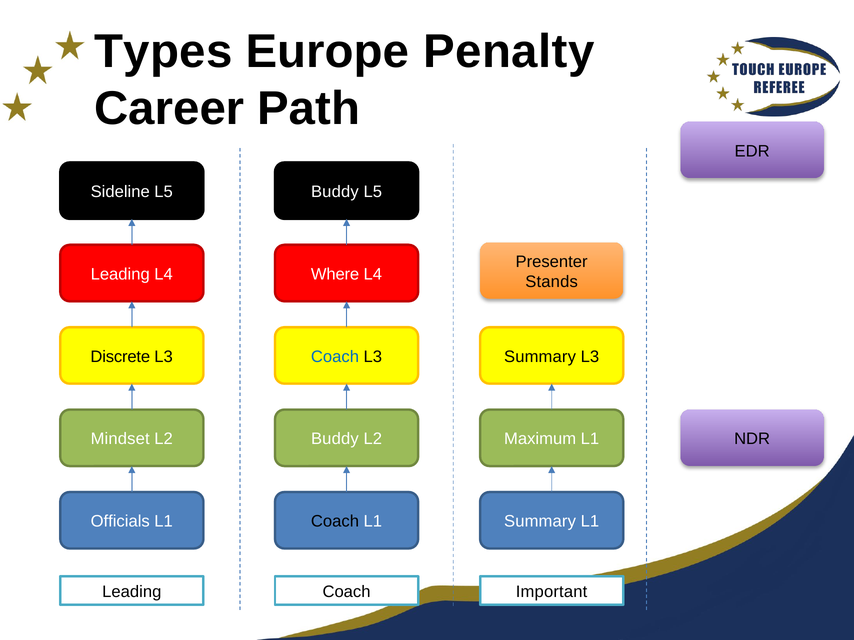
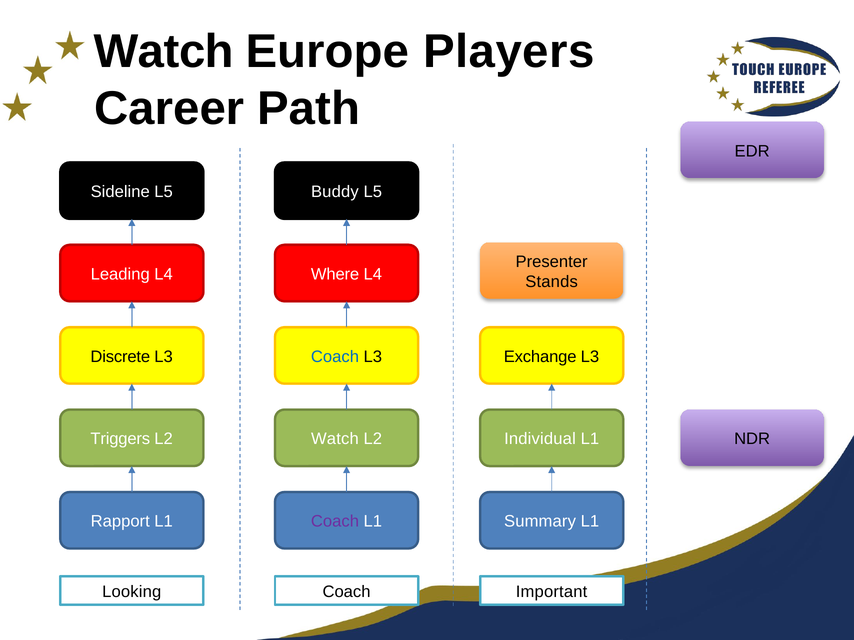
Types at (163, 52): Types -> Watch
Penalty: Penalty -> Players
Summary at (540, 357): Summary -> Exchange
Mindset: Mindset -> Triggers
Buddy at (335, 439): Buddy -> Watch
Maximum: Maximum -> Individual
Officials: Officials -> Rapport
Coach at (335, 522) colour: black -> purple
Leading at (132, 592): Leading -> Looking
